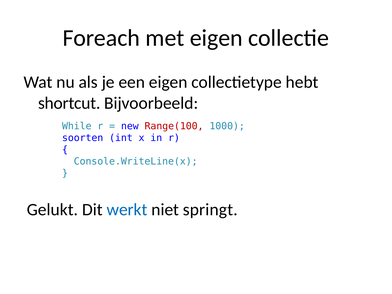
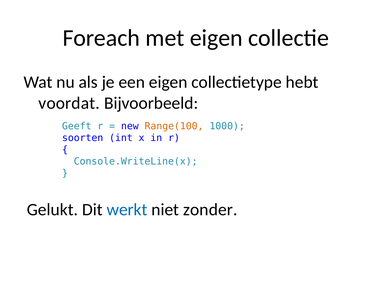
shortcut: shortcut -> voordat
While: While -> Geeft
Range(100 colour: red -> orange
springt: springt -> zonder
